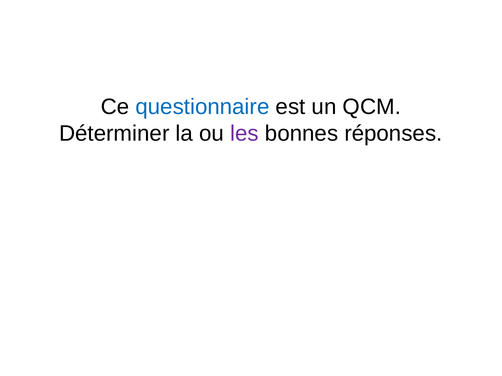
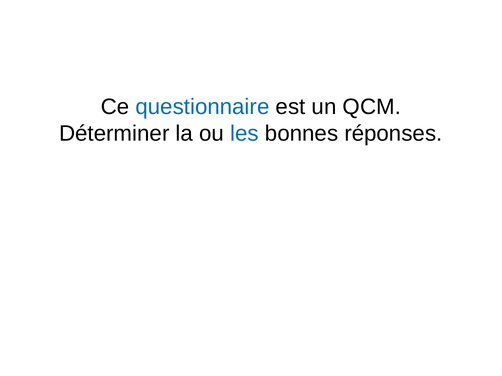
les colour: purple -> blue
